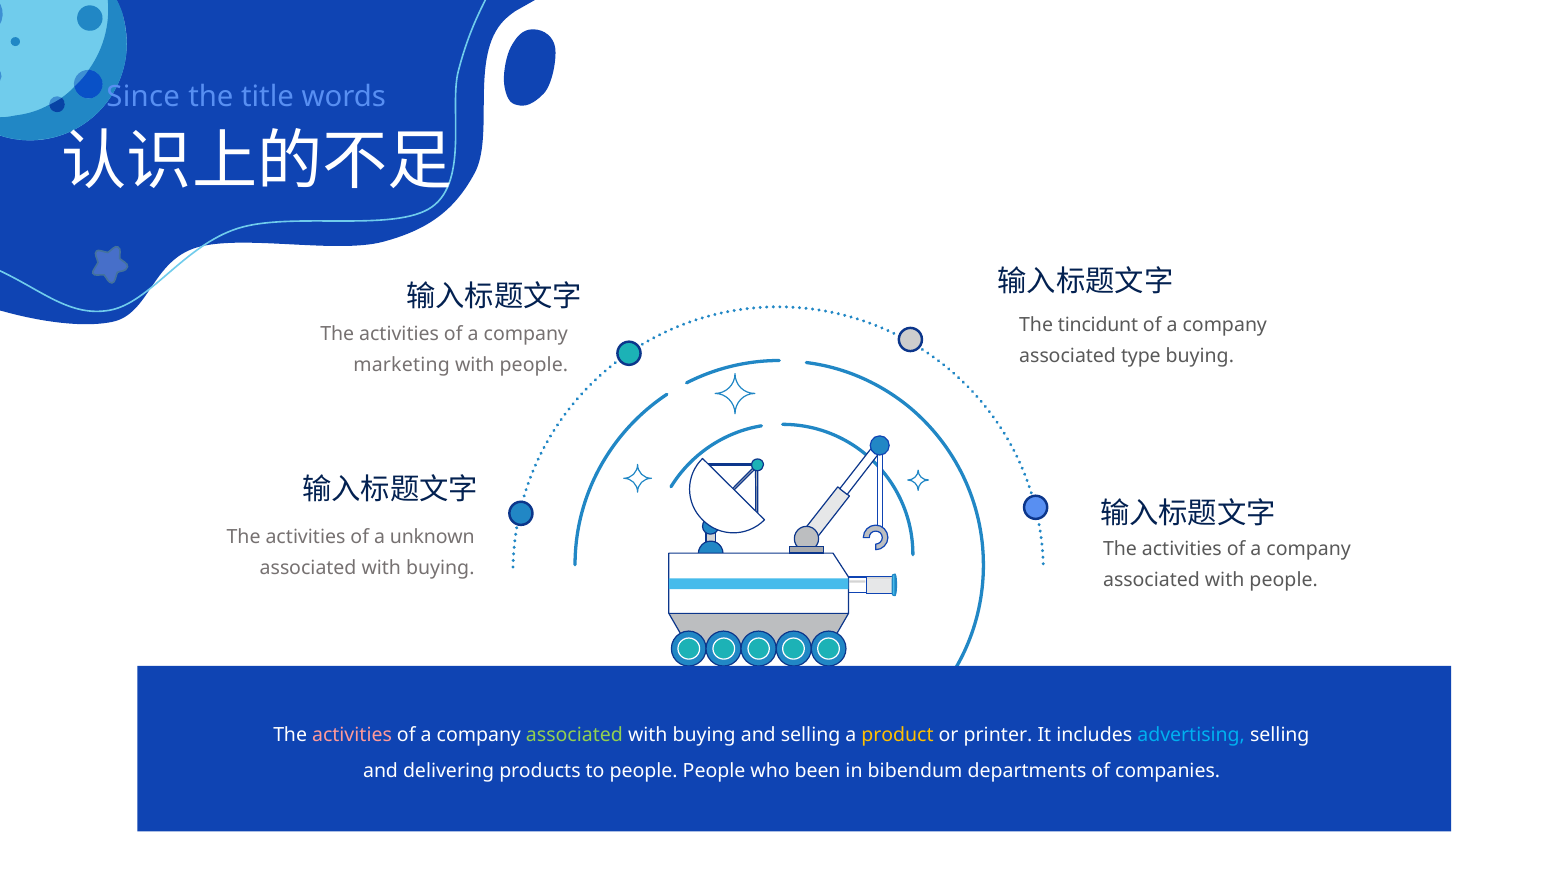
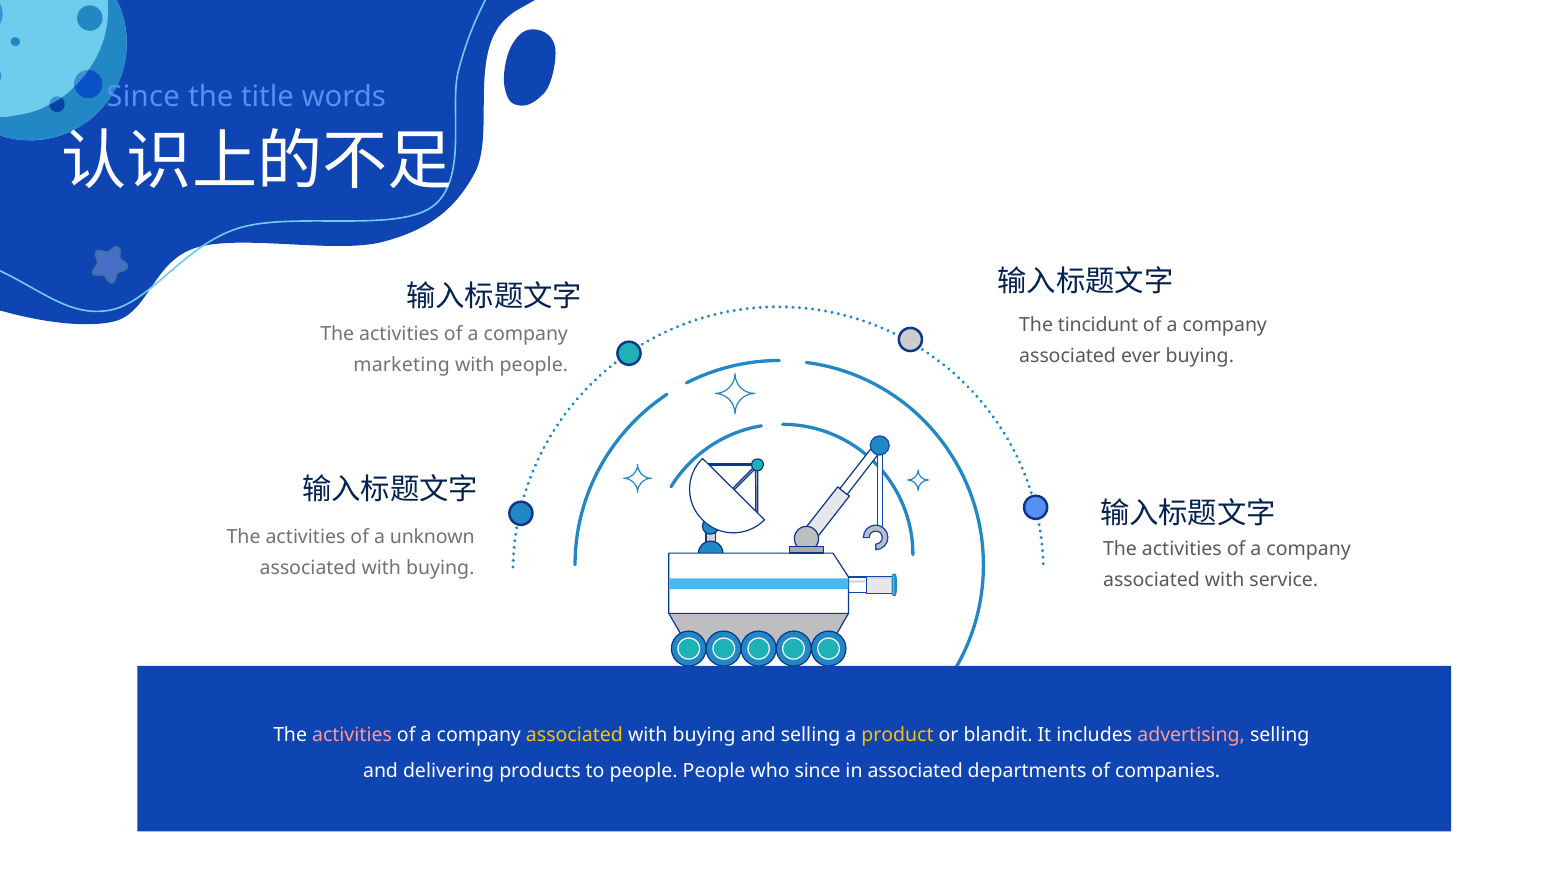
type: type -> ever
associated with people: people -> service
associated at (574, 735) colour: light green -> yellow
printer: printer -> blandit
advertising colour: light blue -> pink
who been: been -> since
in bibendum: bibendum -> associated
